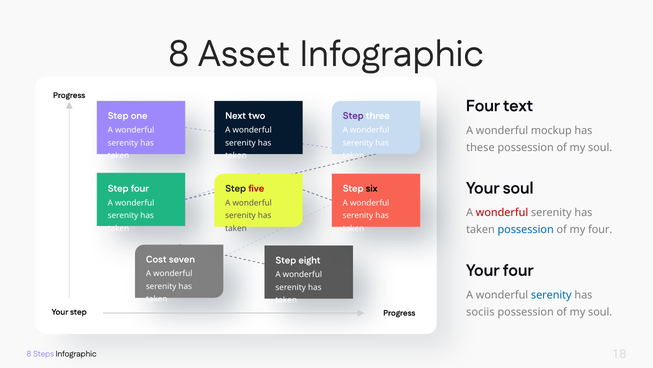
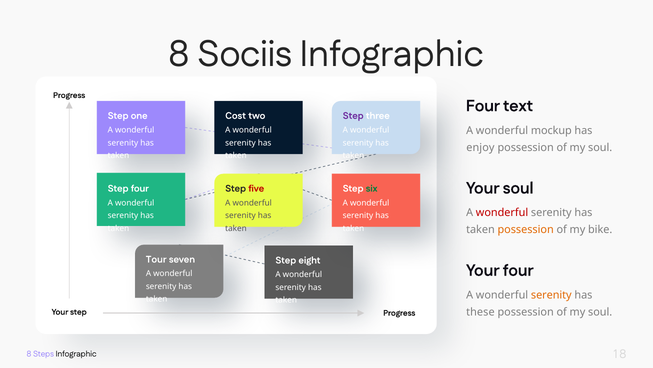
Asset: Asset -> Sociis
Next: Next -> Cost
these: these -> enjoy
six colour: black -> green
possession at (526, 229) colour: blue -> orange
my four: four -> bike
Cost: Cost -> Tour
serenity at (551, 294) colour: blue -> orange
sociis: sociis -> these
